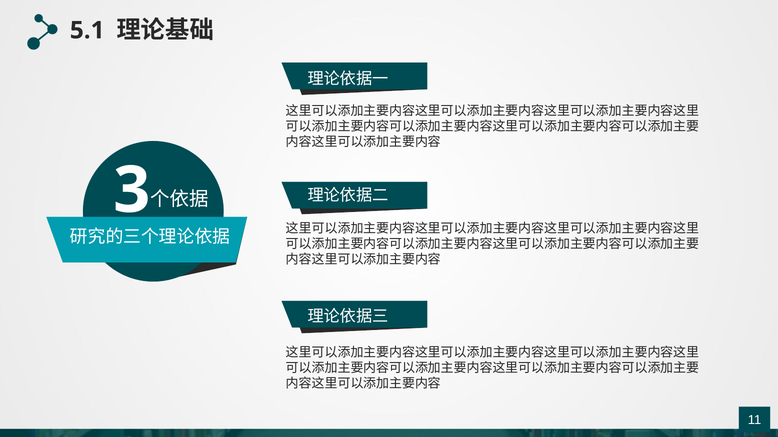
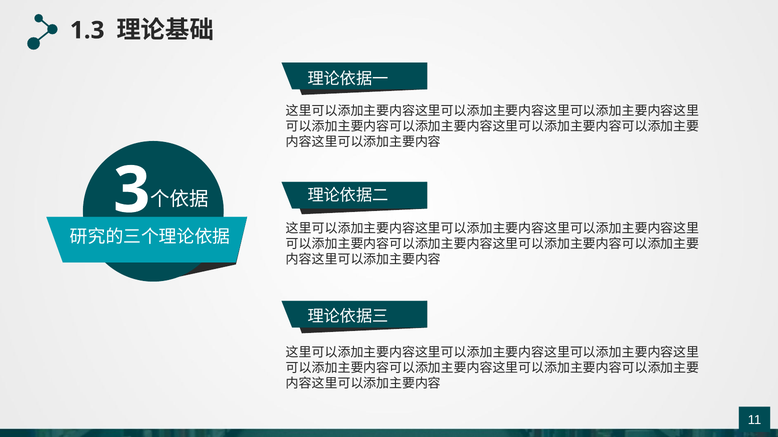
5.1: 5.1 -> 1.3
